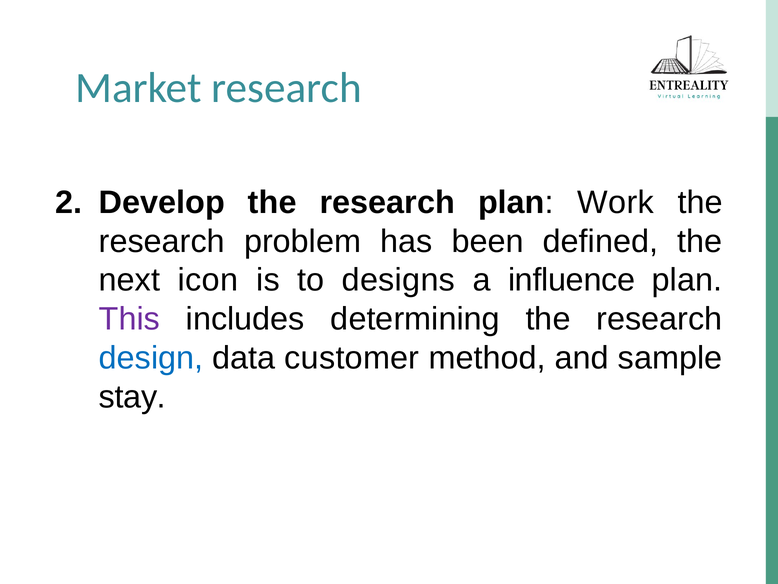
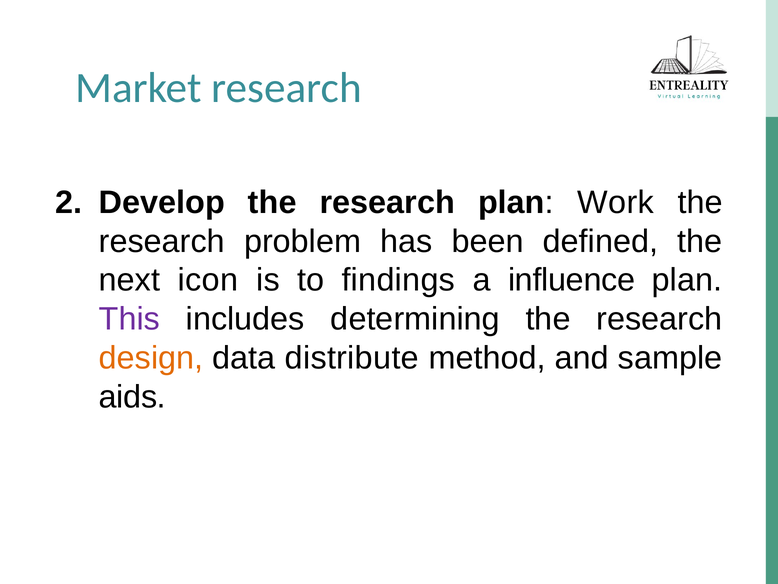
designs: designs -> findings
design colour: blue -> orange
customer: customer -> distribute
stay: stay -> aids
